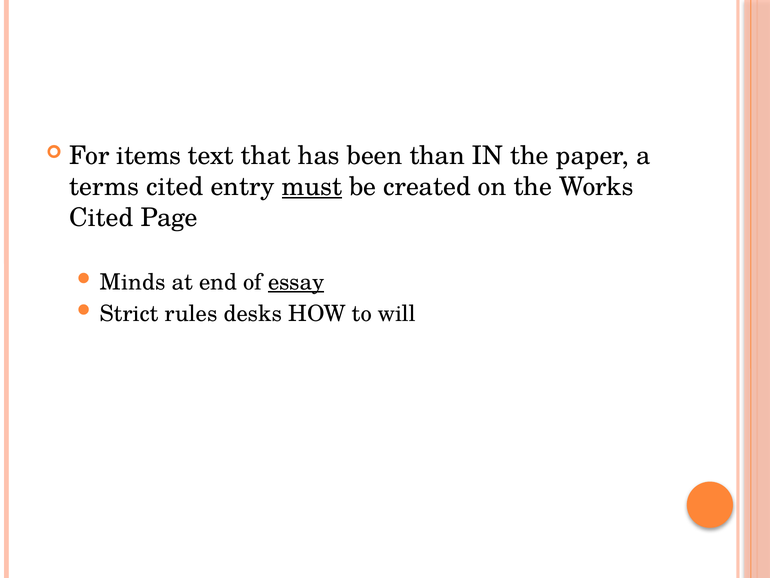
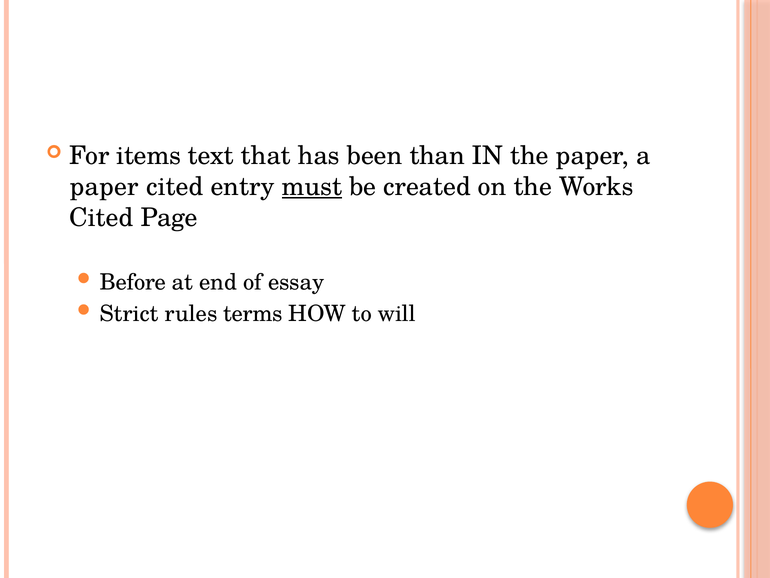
terms at (104, 187): terms -> paper
Minds: Minds -> Before
essay underline: present -> none
desks: desks -> terms
